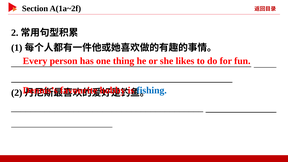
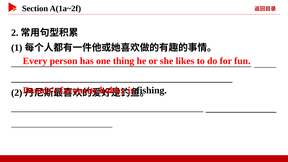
fishing colour: blue -> black
